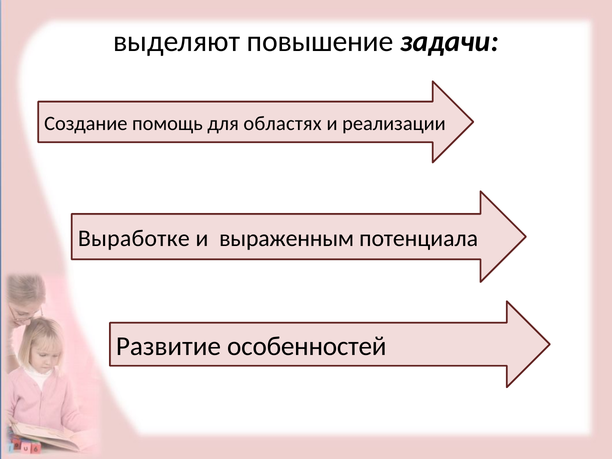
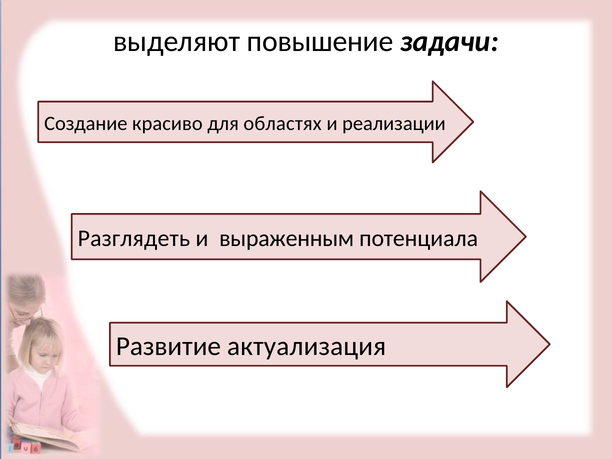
помощь: помощь -> красиво
Выработке: Выработке -> Разглядеть
особенностей: особенностей -> актуализация
